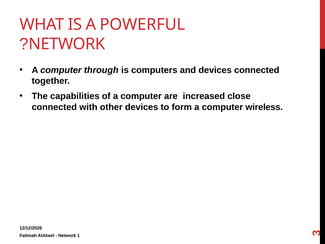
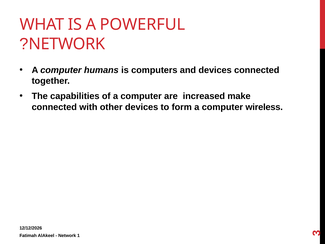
through: through -> humans
close: close -> make
